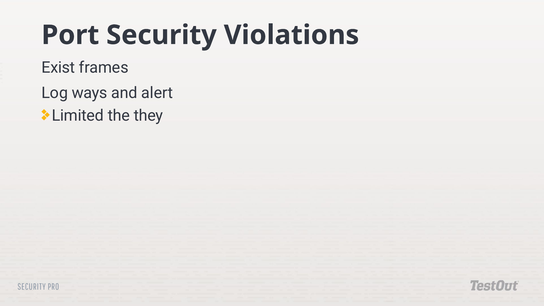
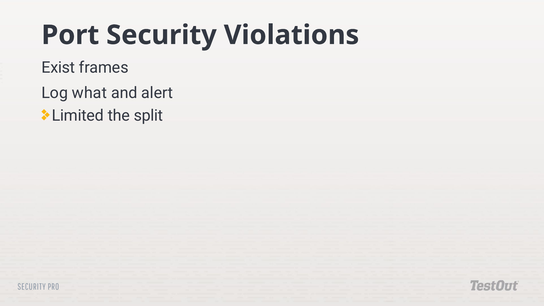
ways: ways -> what
they: they -> split
